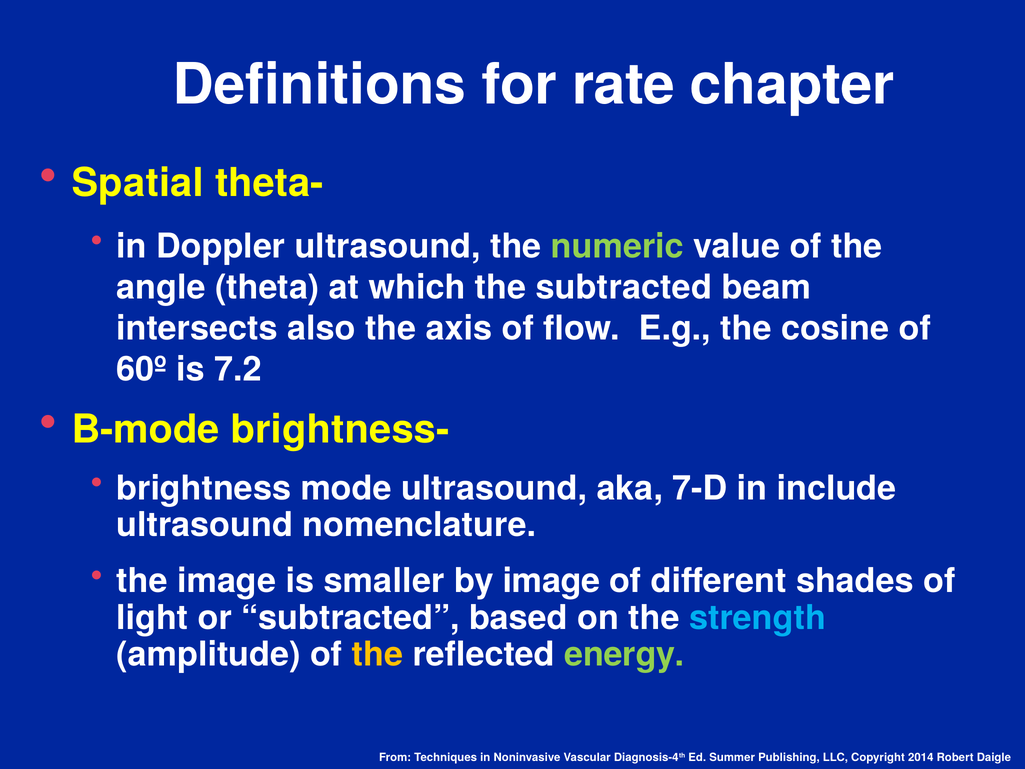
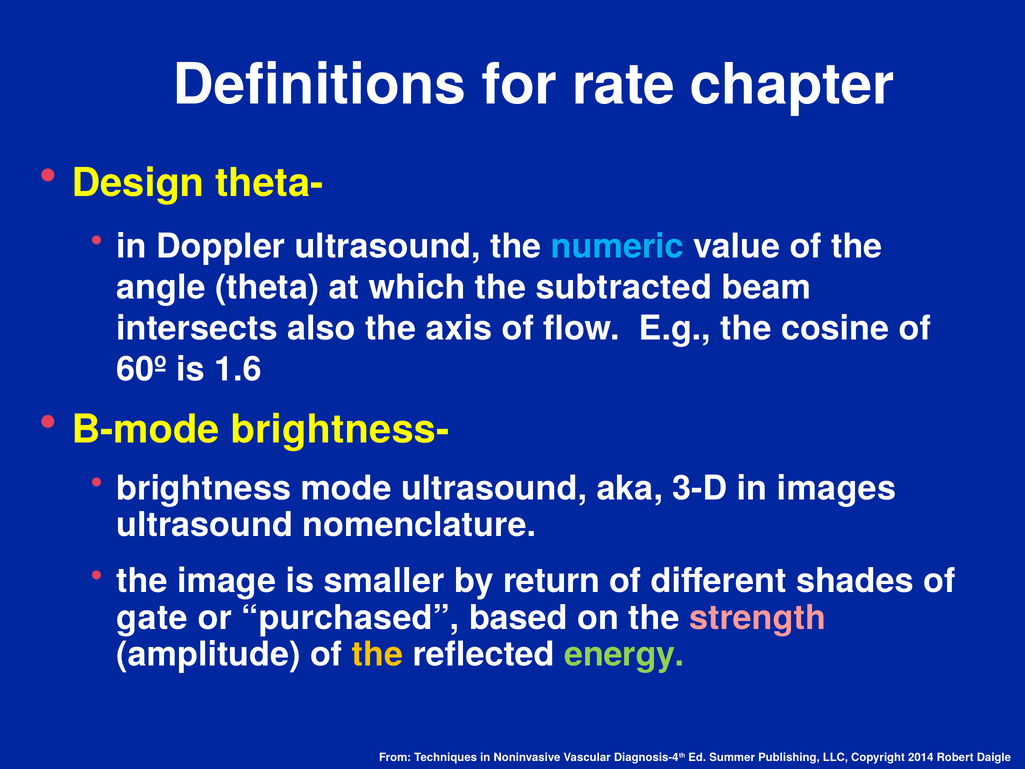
Spatial: Spatial -> Design
numeric colour: light green -> light blue
7.2: 7.2 -> 1.6
7-D: 7-D -> 3-D
include: include -> images
by image: image -> return
light: light -> gate
or subtracted: subtracted -> purchased
strength colour: light blue -> pink
